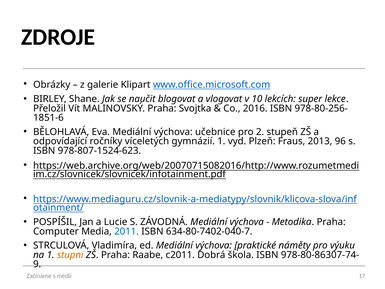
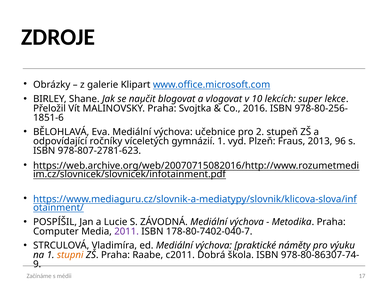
978-807-1524-623: 978-807-1524-623 -> 978-807-2781-623
2011 colour: blue -> purple
634-80-7402-040-7: 634-80-7402-040-7 -> 178-80-7402-040-7
